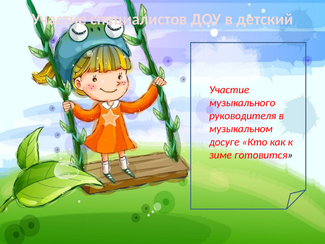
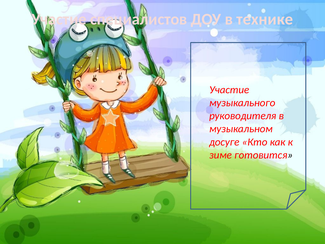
детский: детский -> технике
